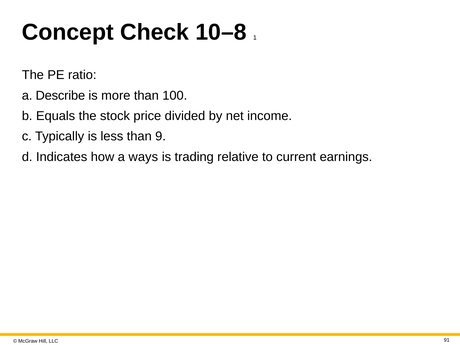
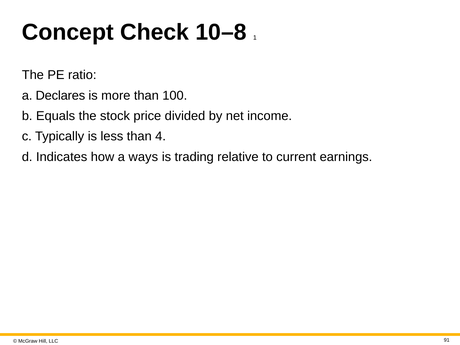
Describe: Describe -> Declares
9: 9 -> 4
